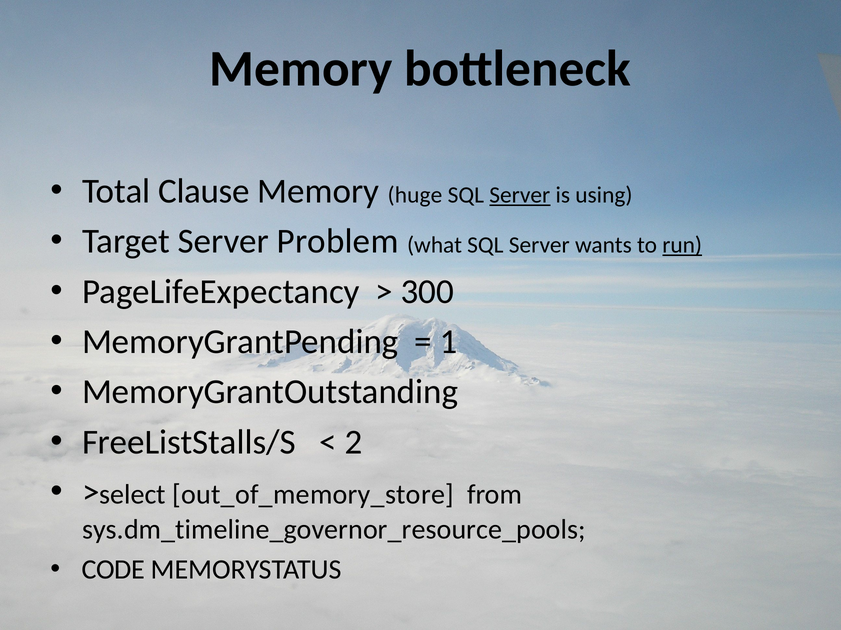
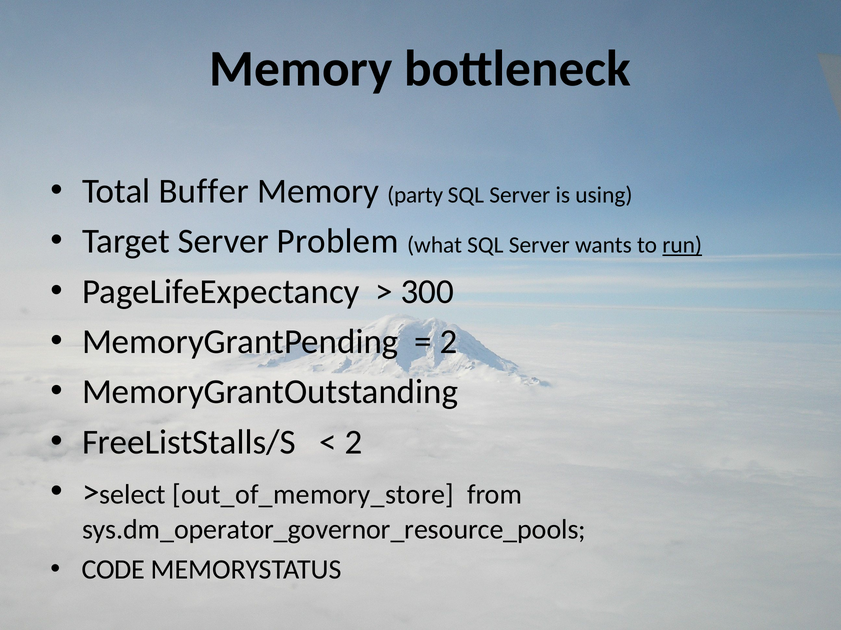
Clause: Clause -> Buffer
huge: huge -> party
Server at (520, 195) underline: present -> none
1 at (448, 342): 1 -> 2
sys.dm_timeline_governor_resource_pools: sys.dm_timeline_governor_resource_pools -> sys.dm_operator_governor_resource_pools
